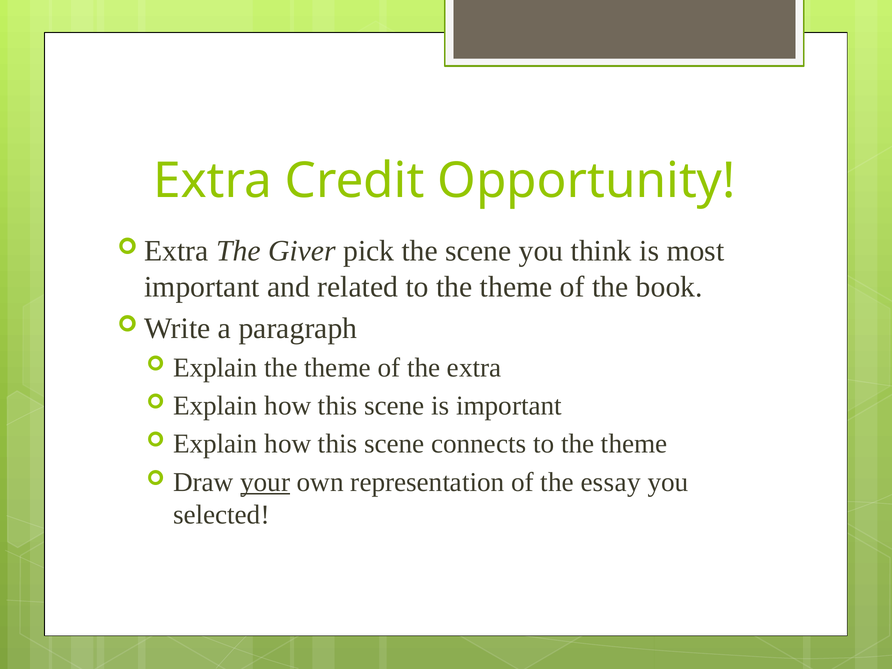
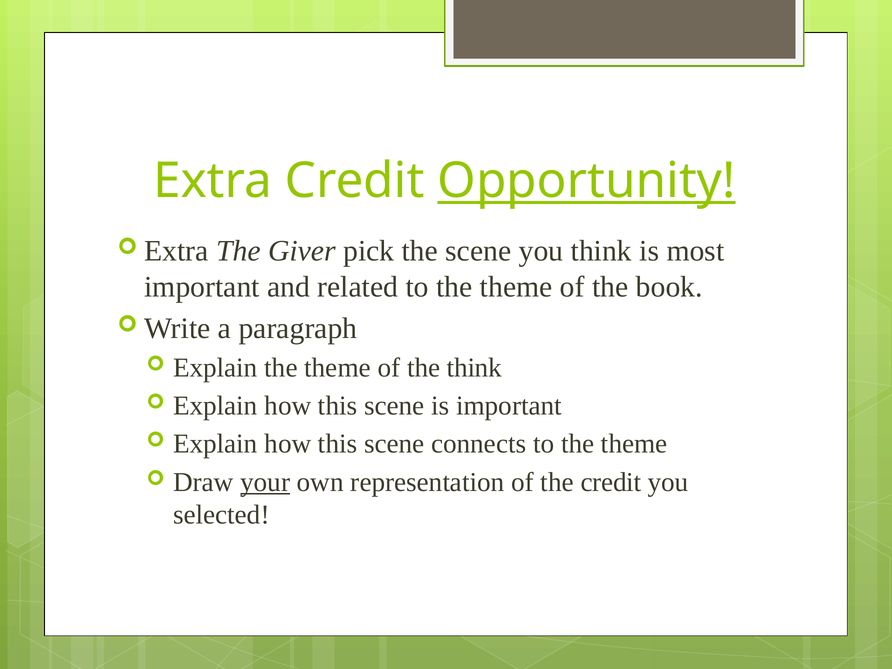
Opportunity underline: none -> present
the extra: extra -> think
the essay: essay -> credit
